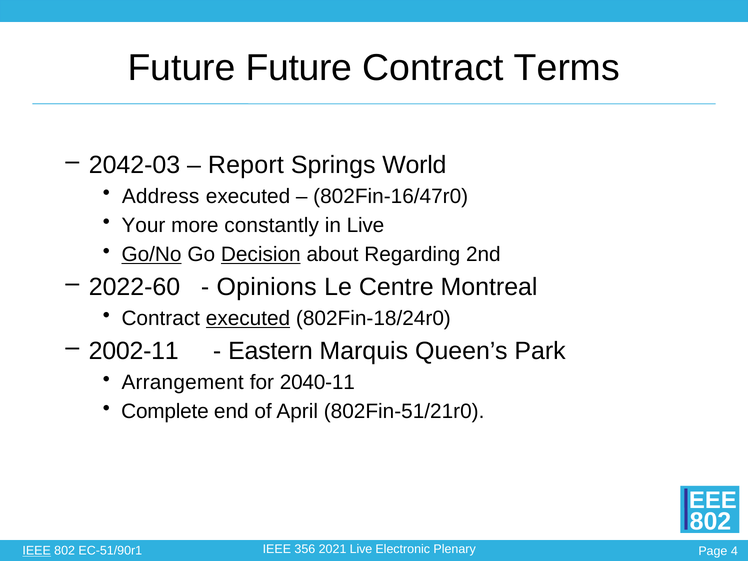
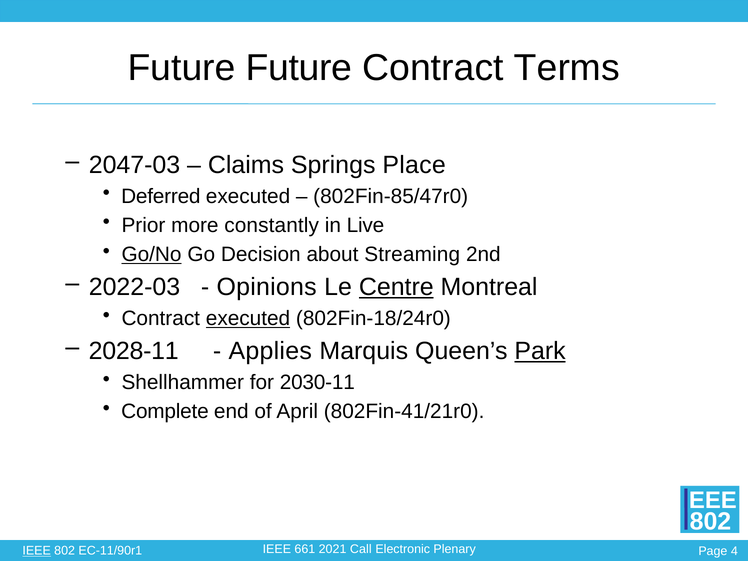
2042-03: 2042-03 -> 2047-03
Report: Report -> Claims
World: World -> Place
Address: Address -> Deferred
802Fin-16/47r0: 802Fin-16/47r0 -> 802Fin-85/47r0
Your: Your -> Prior
Decision underline: present -> none
Regarding: Regarding -> Streaming
2022-60: 2022-60 -> 2022-03
Centre underline: none -> present
2002-11: 2002-11 -> 2028-11
Eastern: Eastern -> Applies
Park underline: none -> present
Arrangement: Arrangement -> Shellhammer
2040-11: 2040-11 -> 2030-11
802Fin-51/21r0: 802Fin-51/21r0 -> 802Fin-41/21r0
356: 356 -> 661
Live at (361, 549): Live -> Call
EC-51/90r1: EC-51/90r1 -> EC-11/90r1
